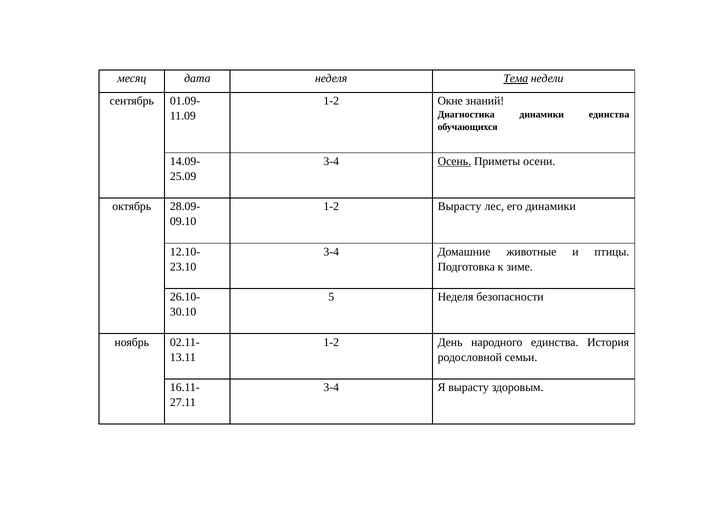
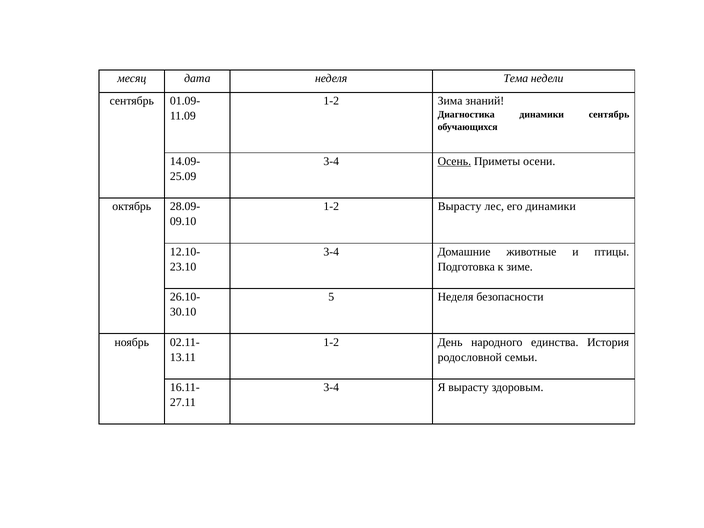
Тема underline: present -> none
Окне: Окне -> Зима
динамики единства: единства -> сентябрь
